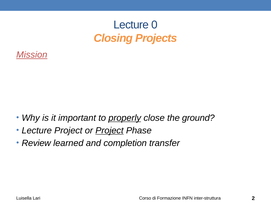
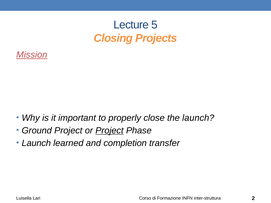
0: 0 -> 5
properly underline: present -> none
the ground: ground -> launch
Lecture at (37, 131): Lecture -> Ground
Review at (36, 143): Review -> Launch
